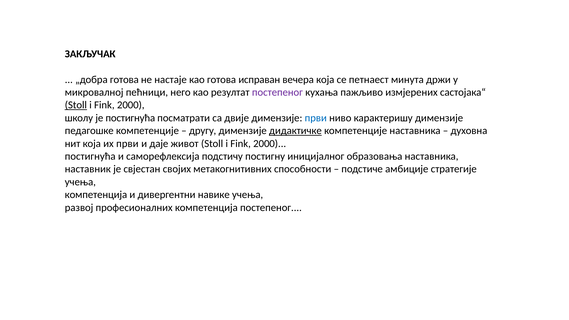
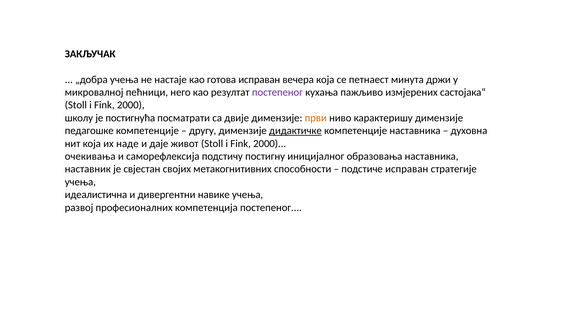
„добра готова: готова -> учења
Stoll at (76, 105) underline: present -> none
први at (316, 118) colour: blue -> orange
их први: први -> наде
постигнућа at (90, 156): постигнућа -> очекивања
подстиче амбиције: амбиције -> исправан
компетенција at (96, 195): компетенција -> идеалистична
